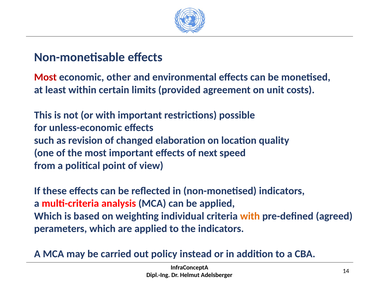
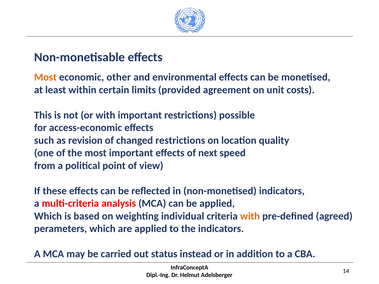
Most at (45, 77) colour: red -> orange
unless-economic: unless-economic -> access-economic
changed elaboration: elaboration -> restrictions
policy: policy -> status
